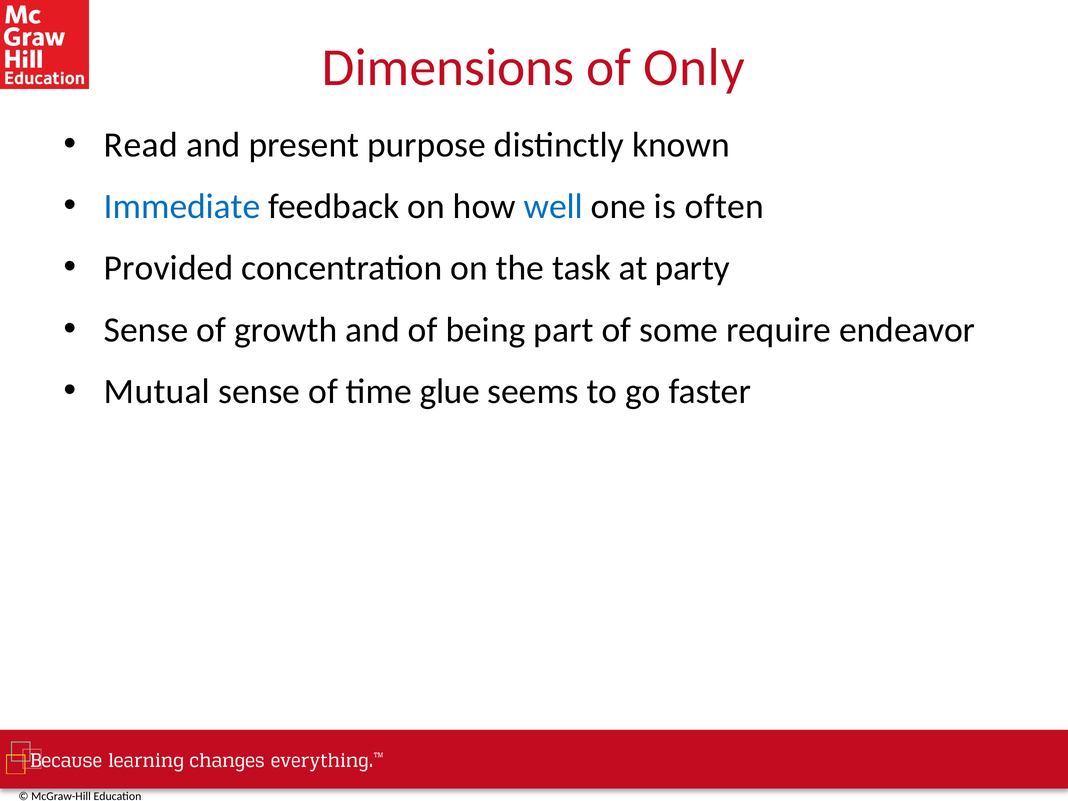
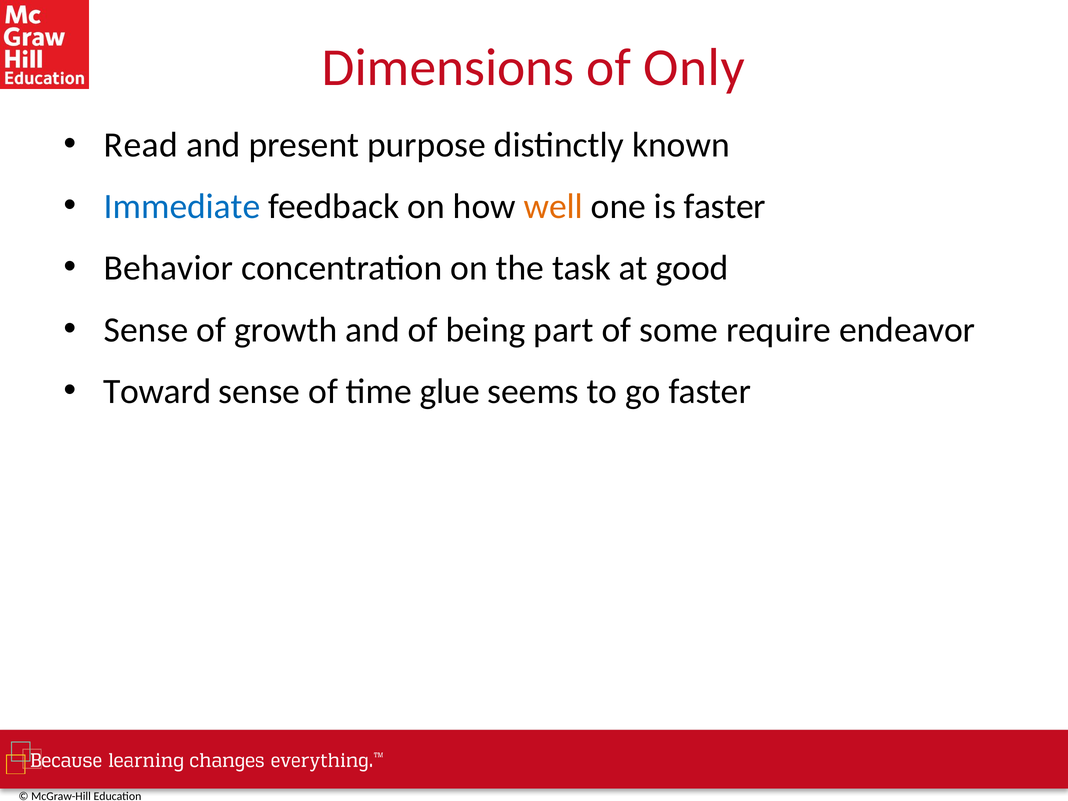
well colour: blue -> orange
is often: often -> faster
Provided: Provided -> Behavior
party: party -> good
Mutual: Mutual -> Toward
